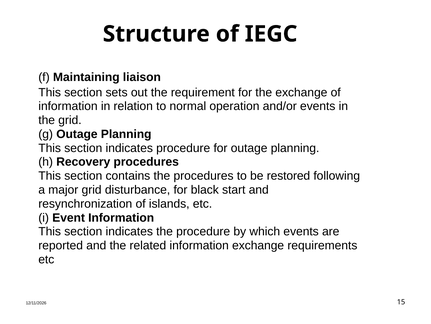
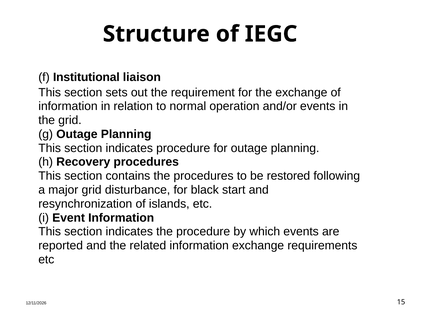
Maintaining: Maintaining -> Institutional
